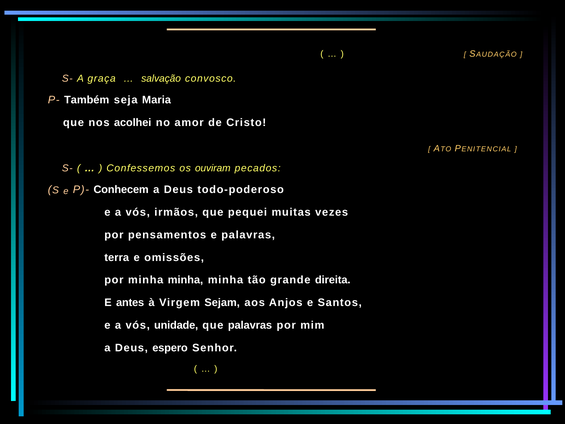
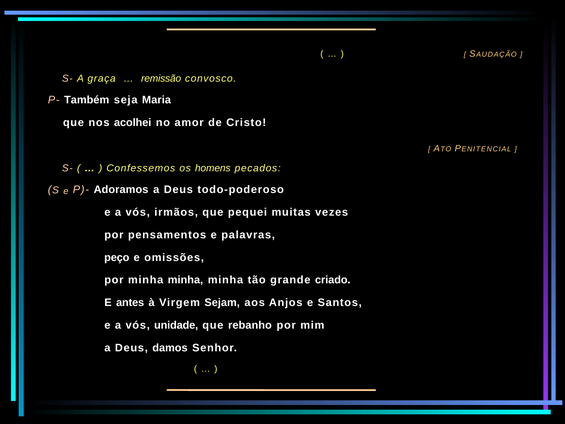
salvação: salvação -> remissão
ouviram: ouviram -> homens
Conhecem: Conhecem -> Adoramos
terra: terra -> peço
direita: direita -> criado
que palavras: palavras -> rebanho
espero: espero -> damos
